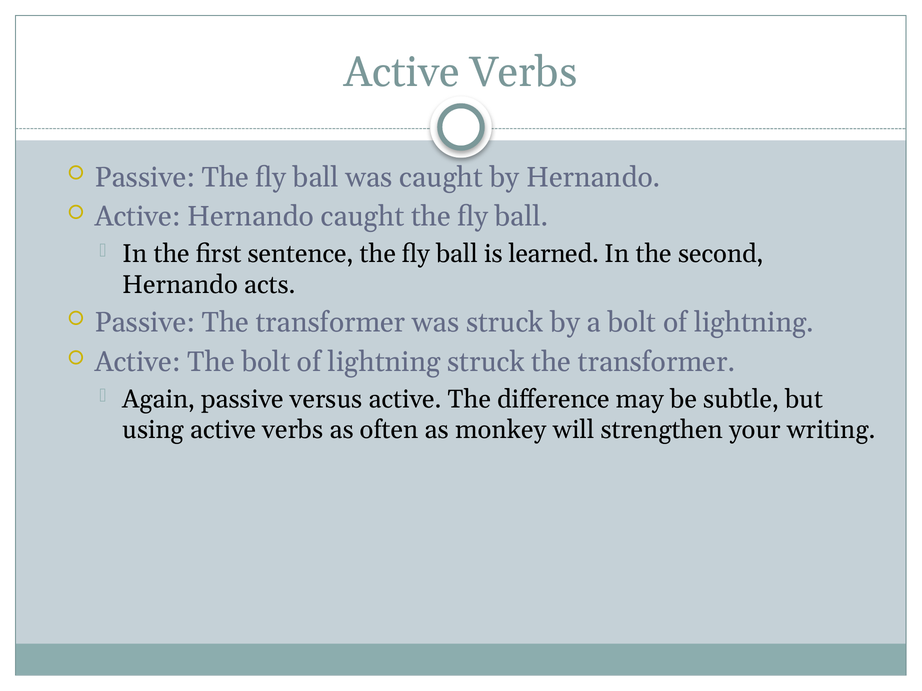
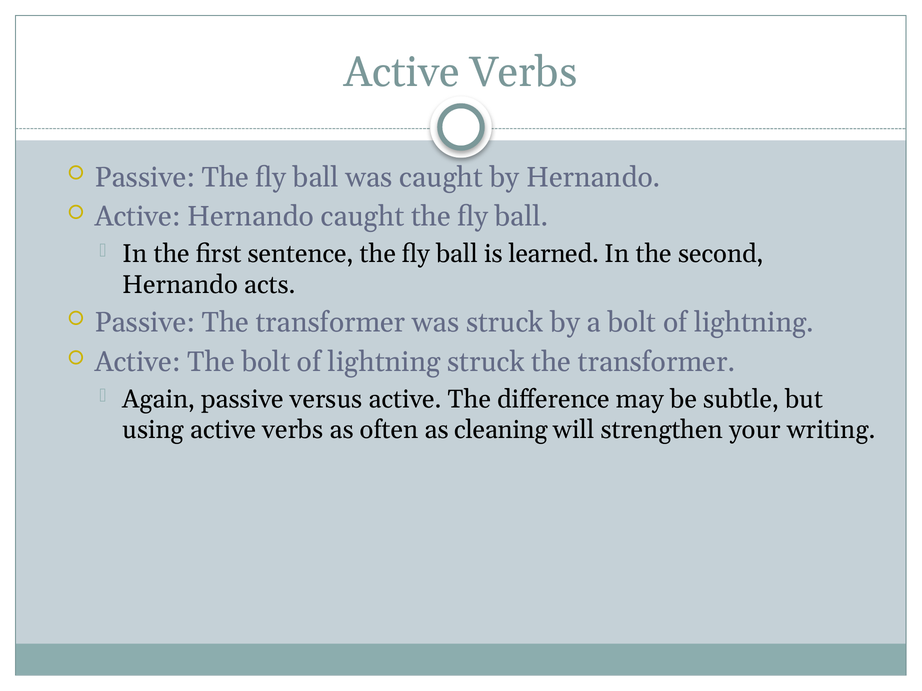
monkey: monkey -> cleaning
